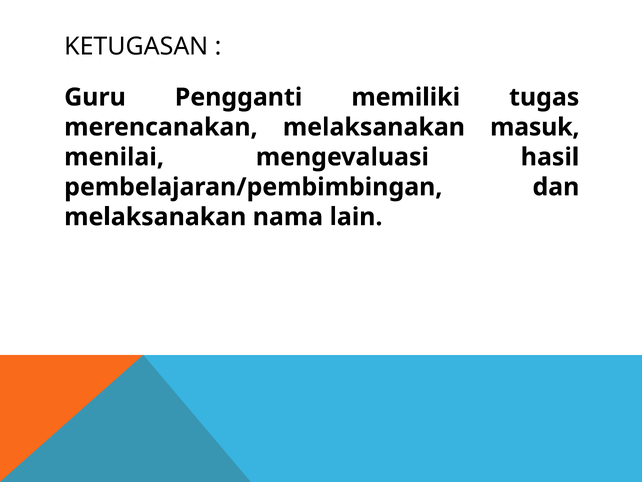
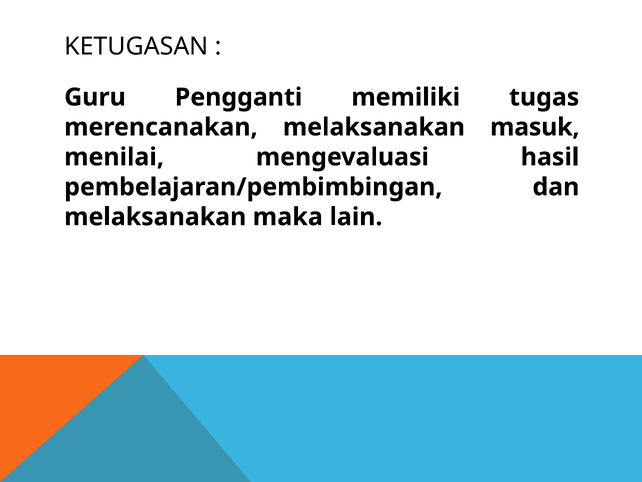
nama: nama -> maka
